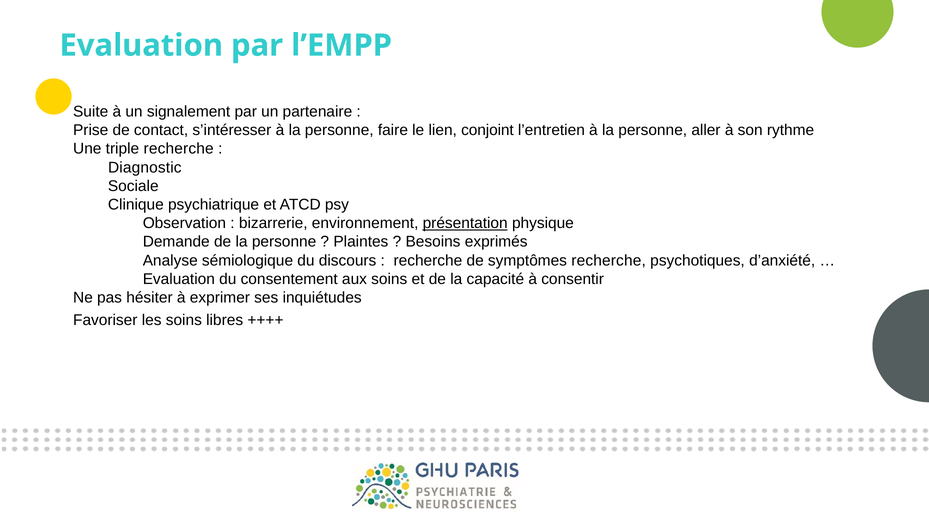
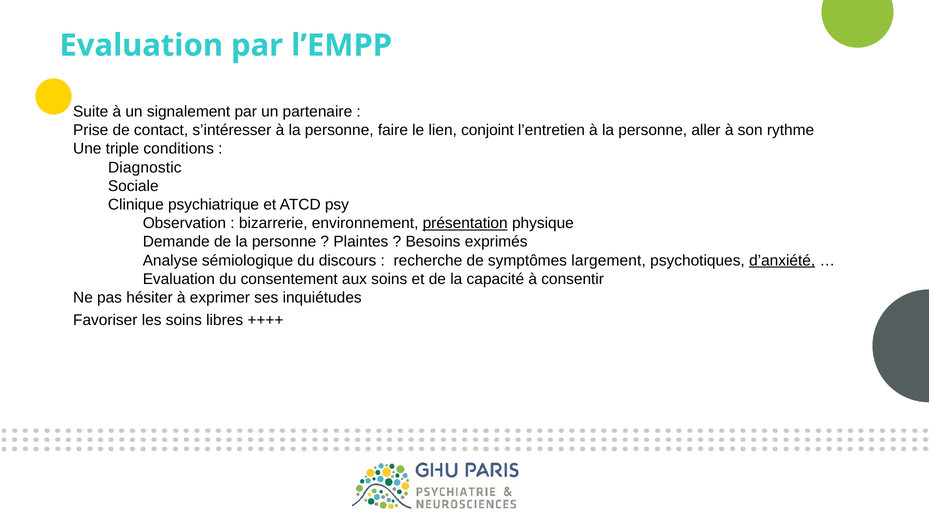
triple recherche: recherche -> conditions
symptômes recherche: recherche -> largement
d’anxiété underline: none -> present
